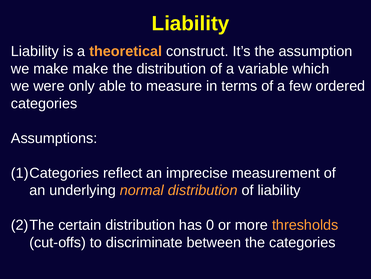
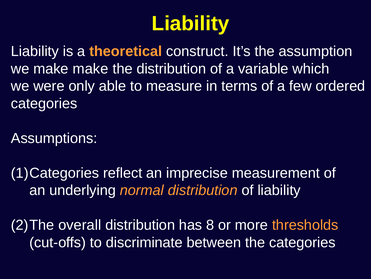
certain: certain -> overall
0: 0 -> 8
